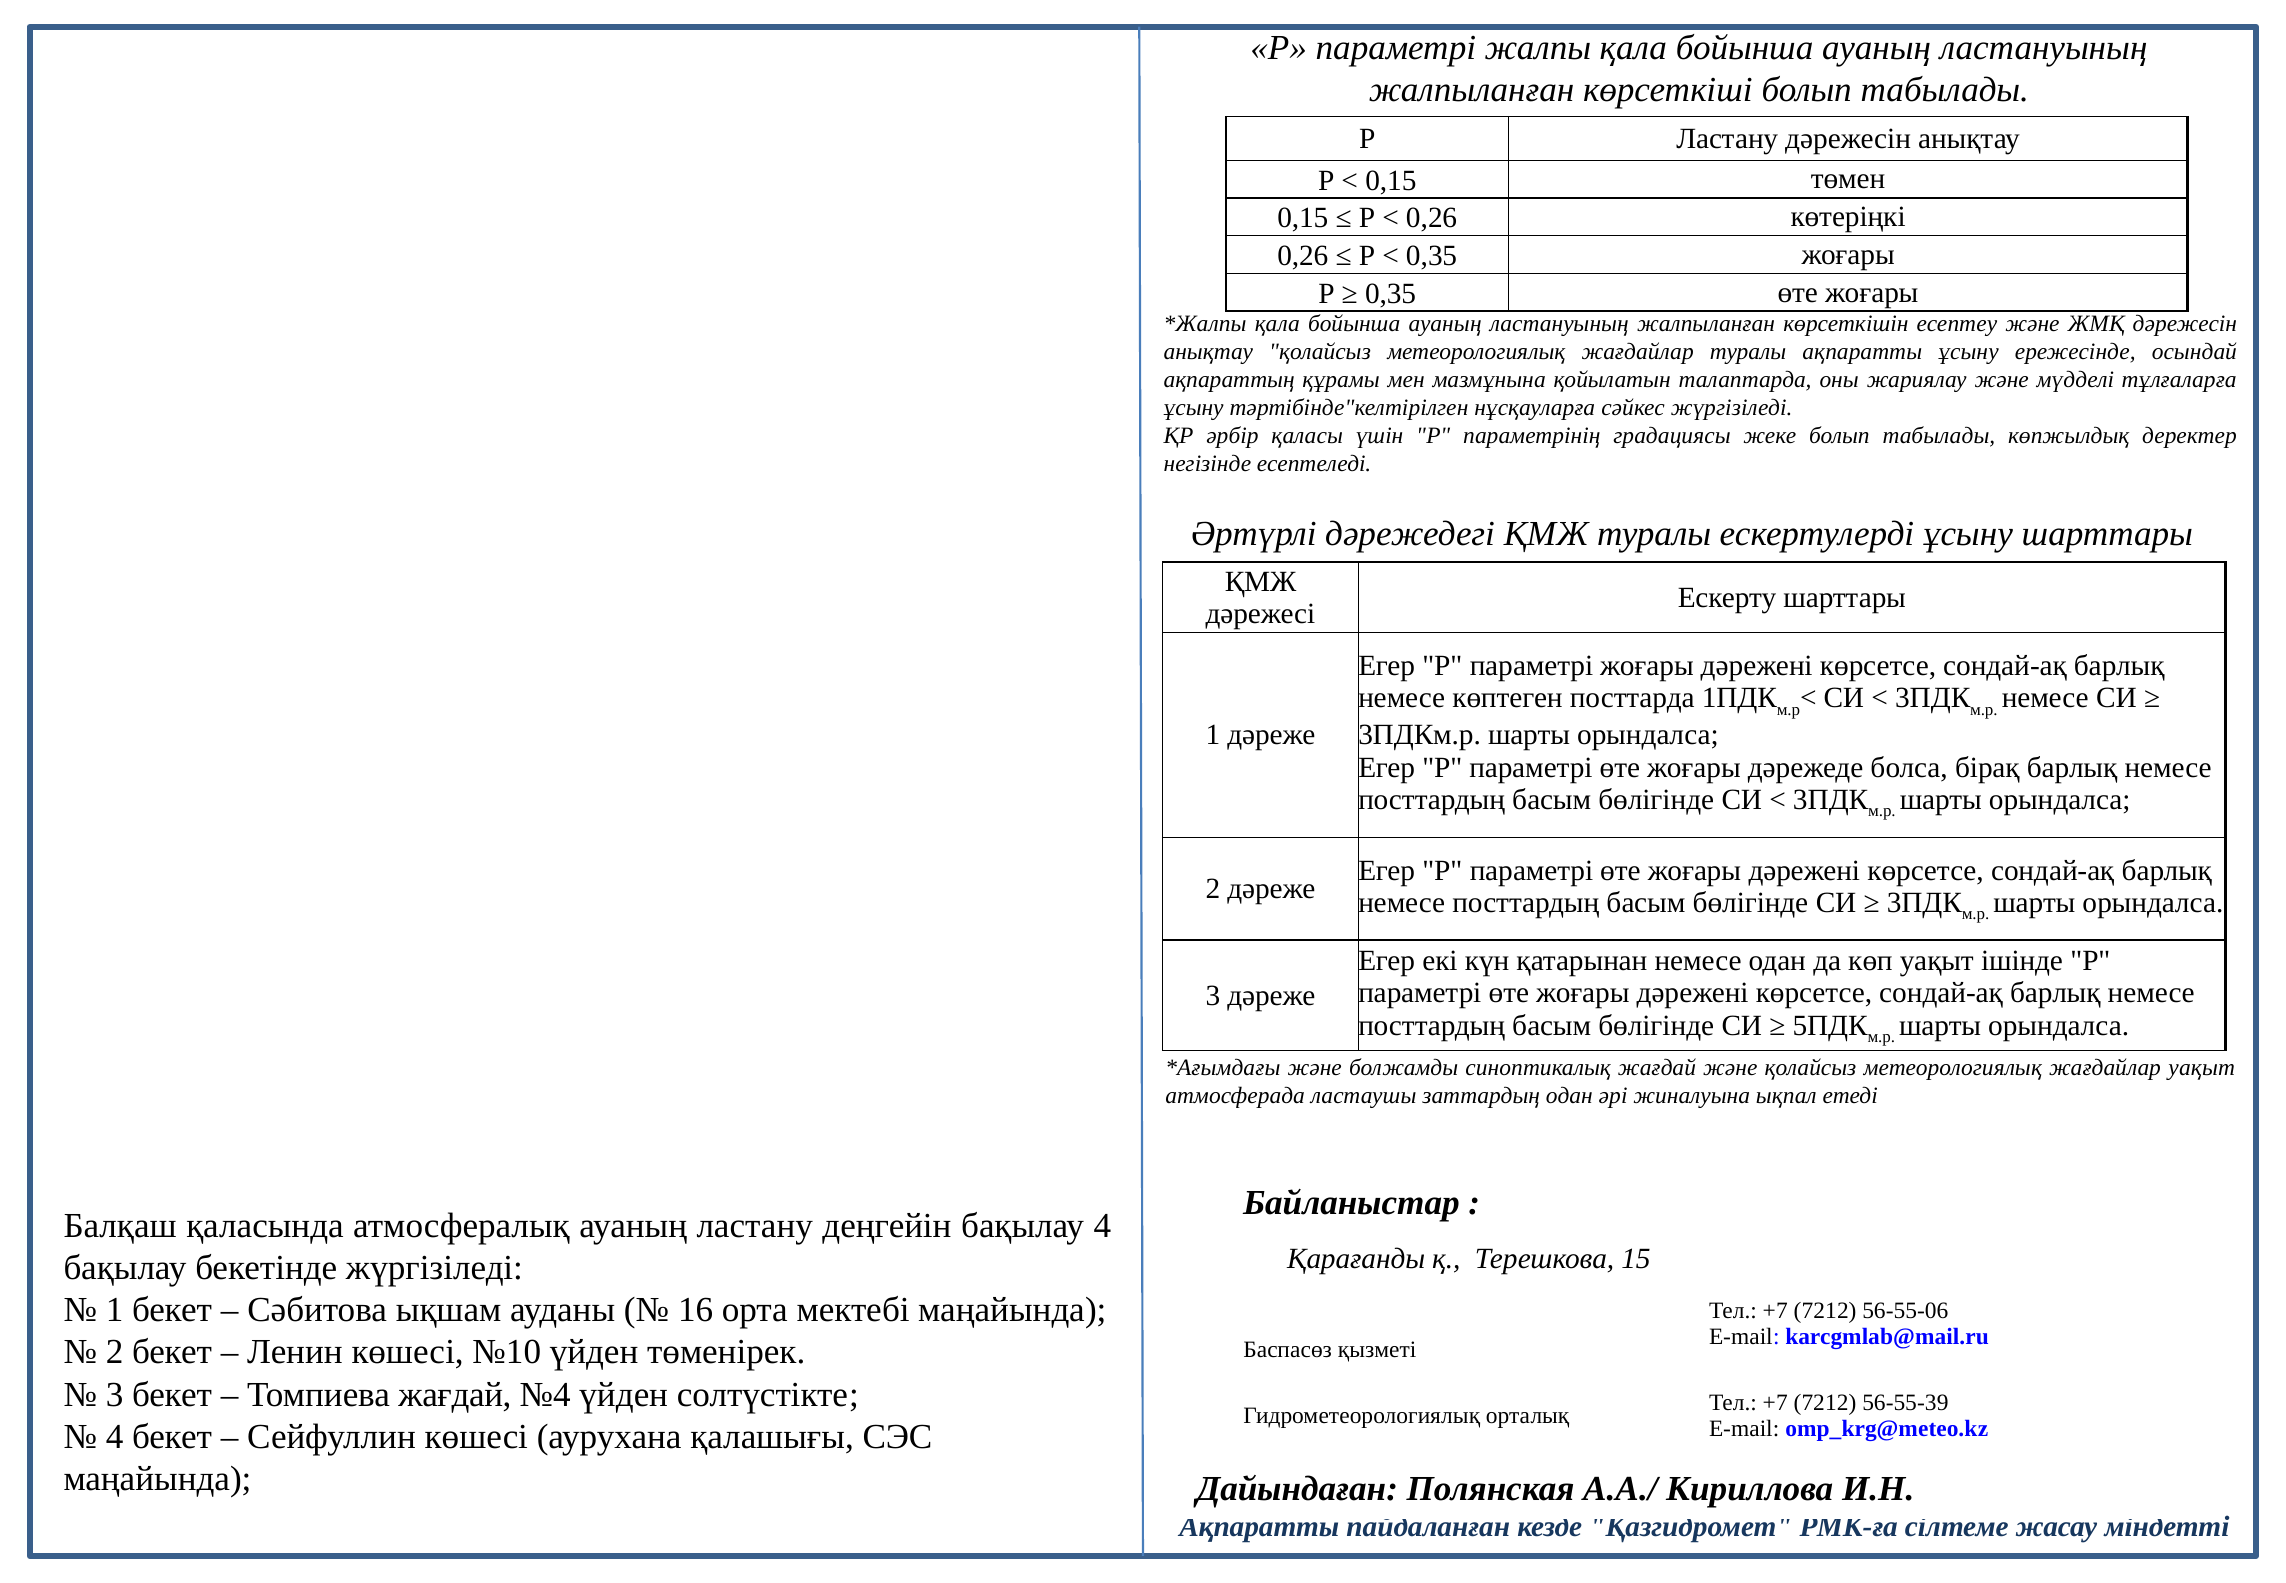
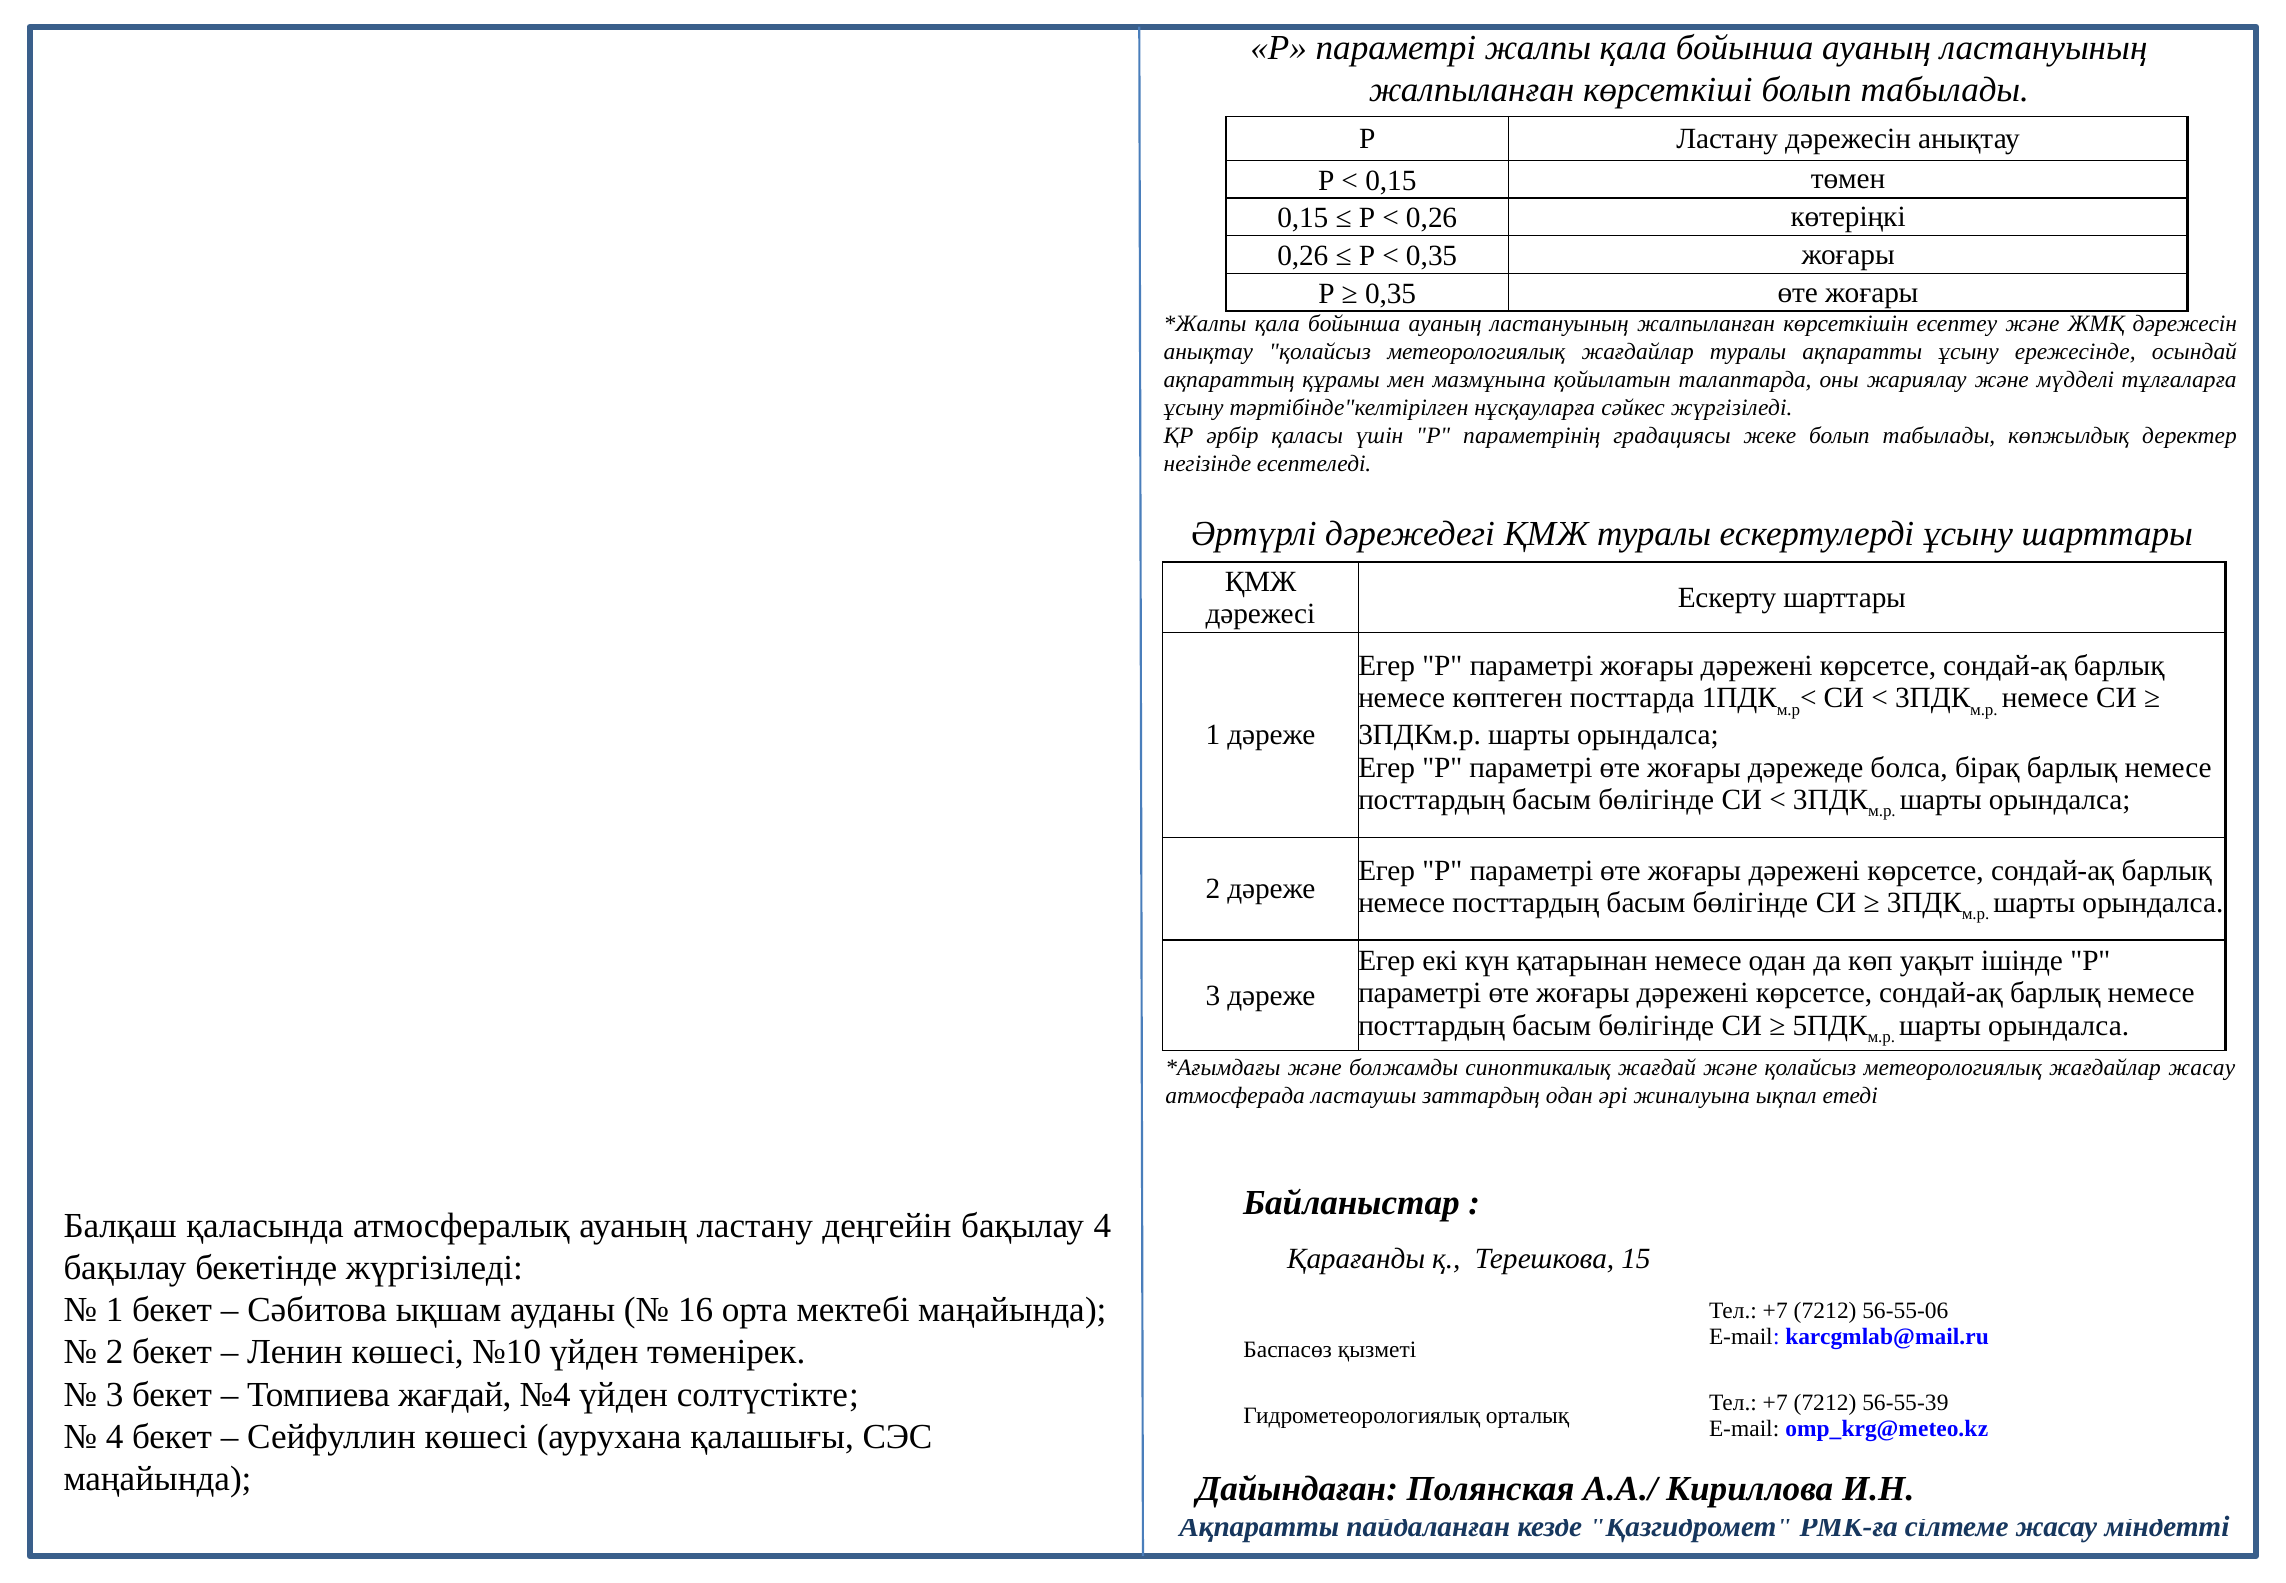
жағдайлар уақыт: уақыт -> жасау
